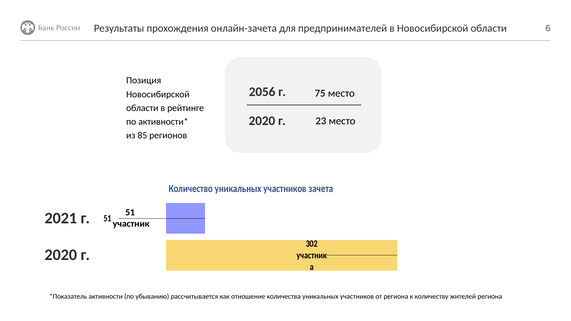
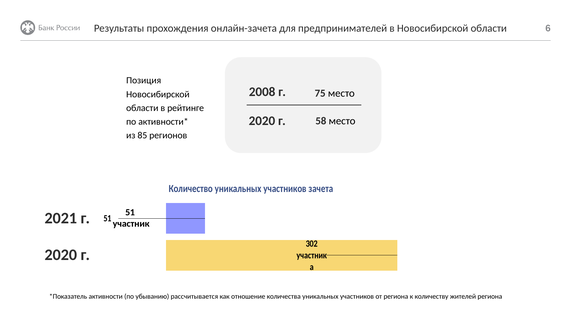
2056: 2056 -> 2008
23: 23 -> 58
